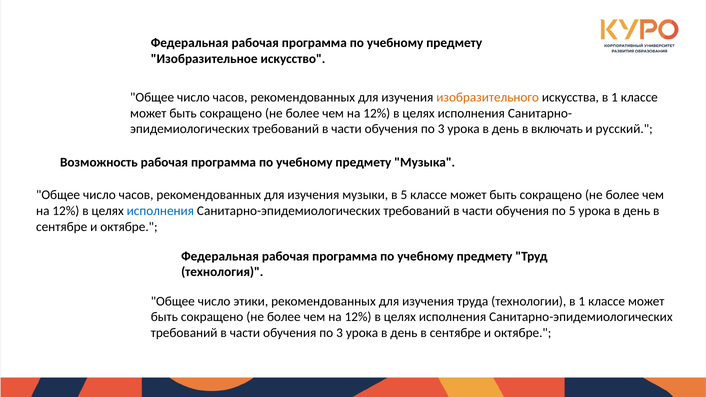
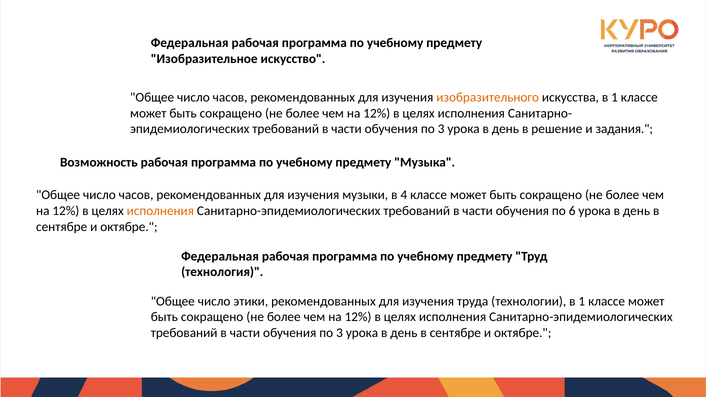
включать: включать -> решение
русский: русский -> задания
в 5: 5 -> 4
исполнения at (160, 211) colour: blue -> orange
по 5: 5 -> 6
